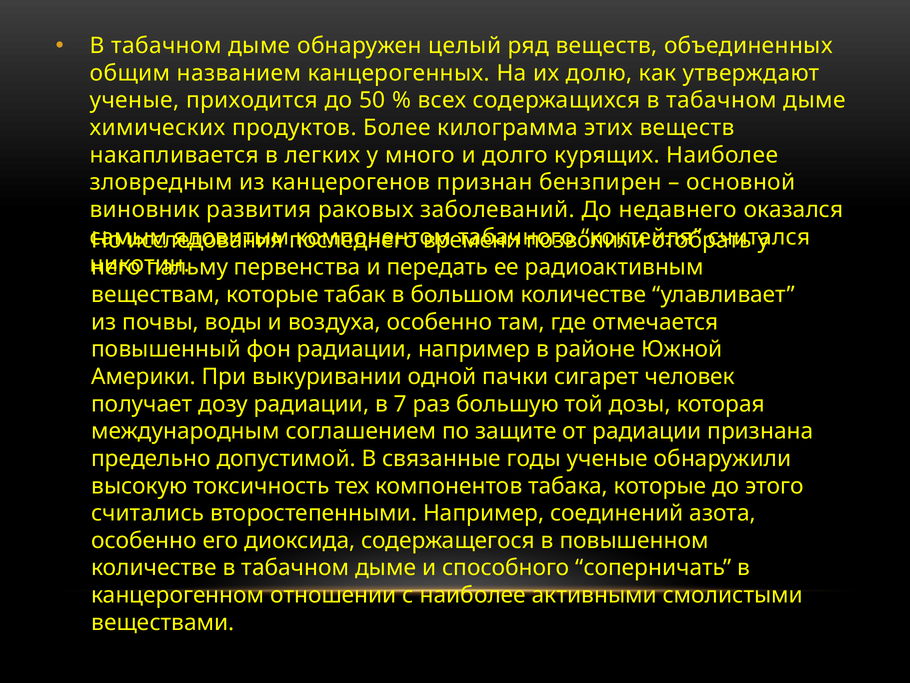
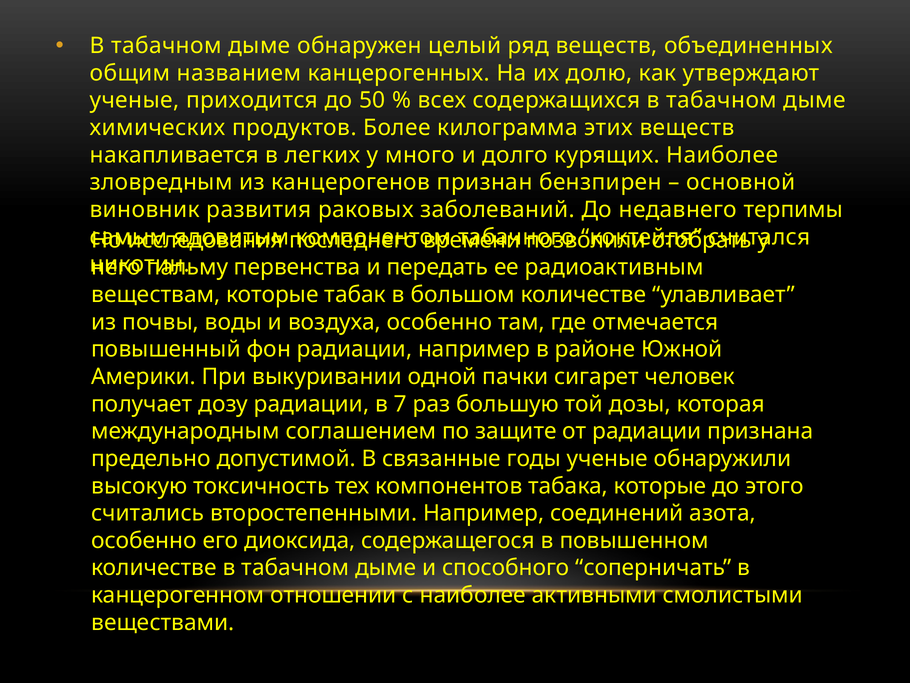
оказался: оказался -> терпимы
